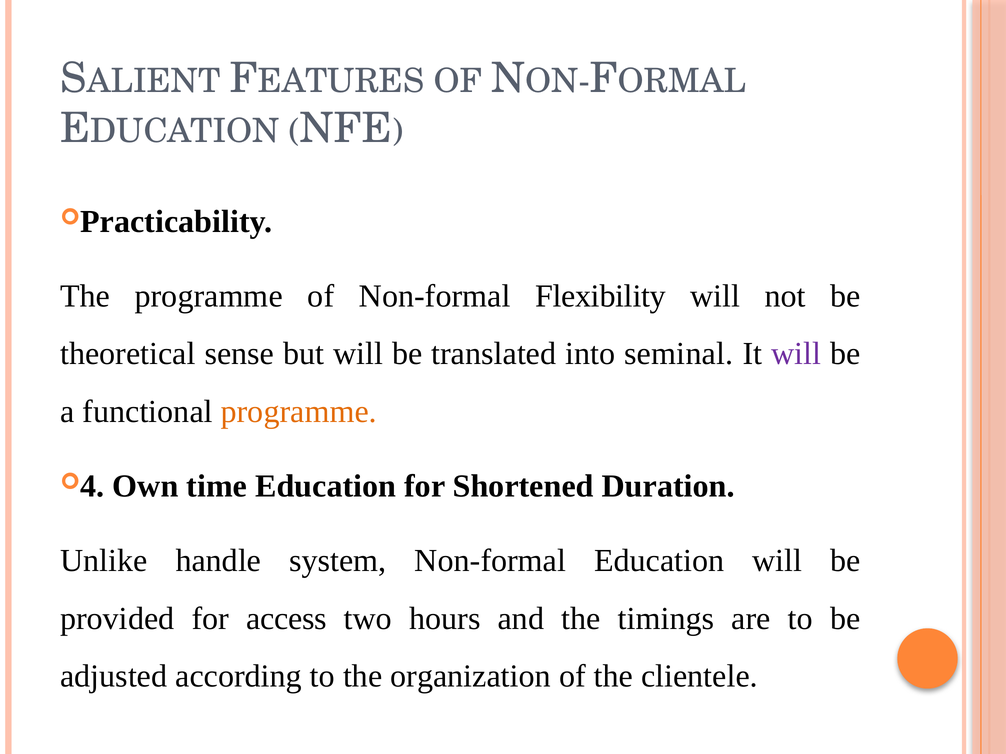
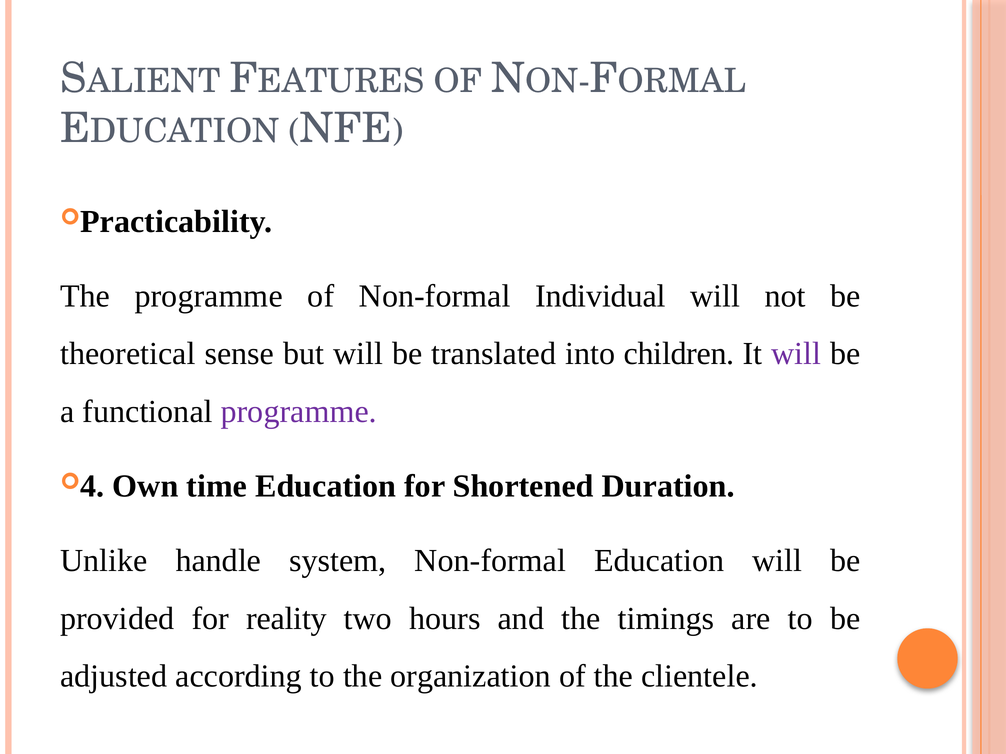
Flexibility: Flexibility -> Individual
seminal: seminal -> children
programme at (299, 412) colour: orange -> purple
access: access -> reality
